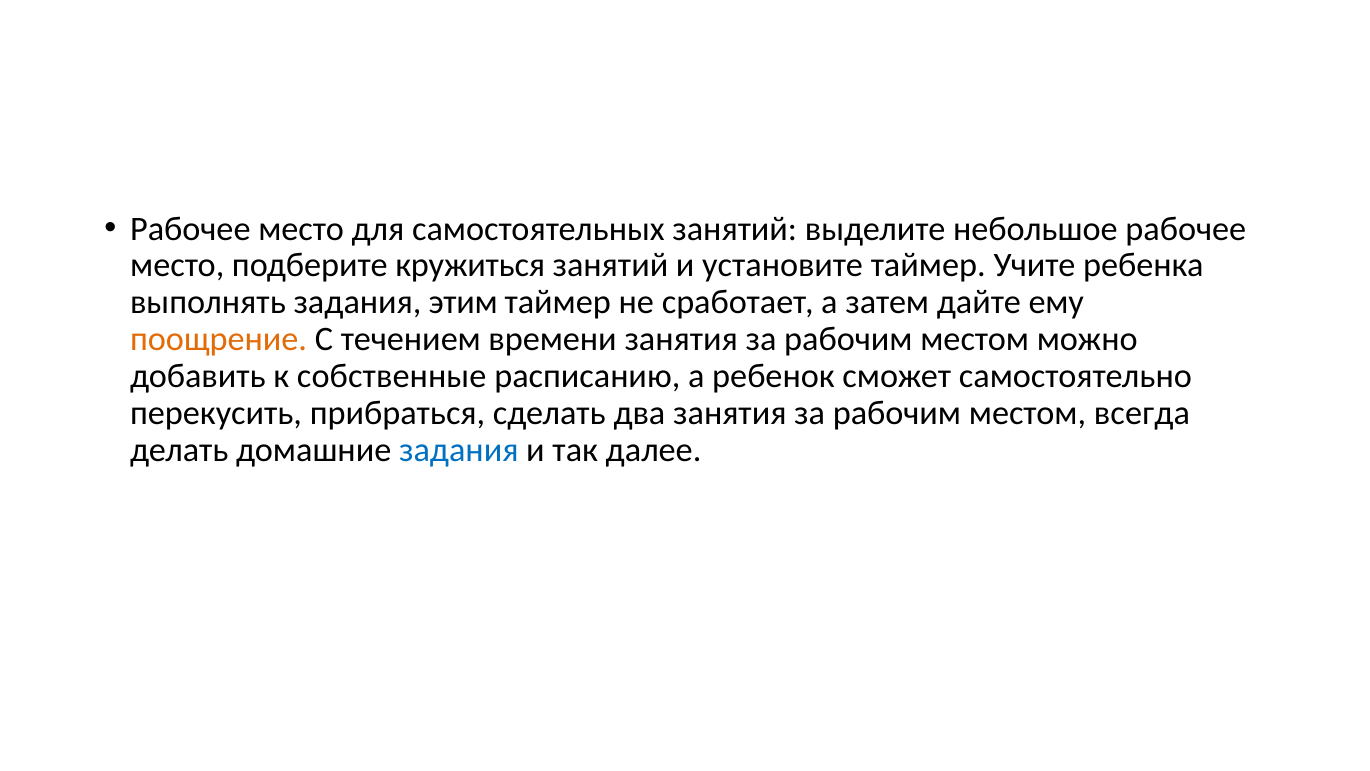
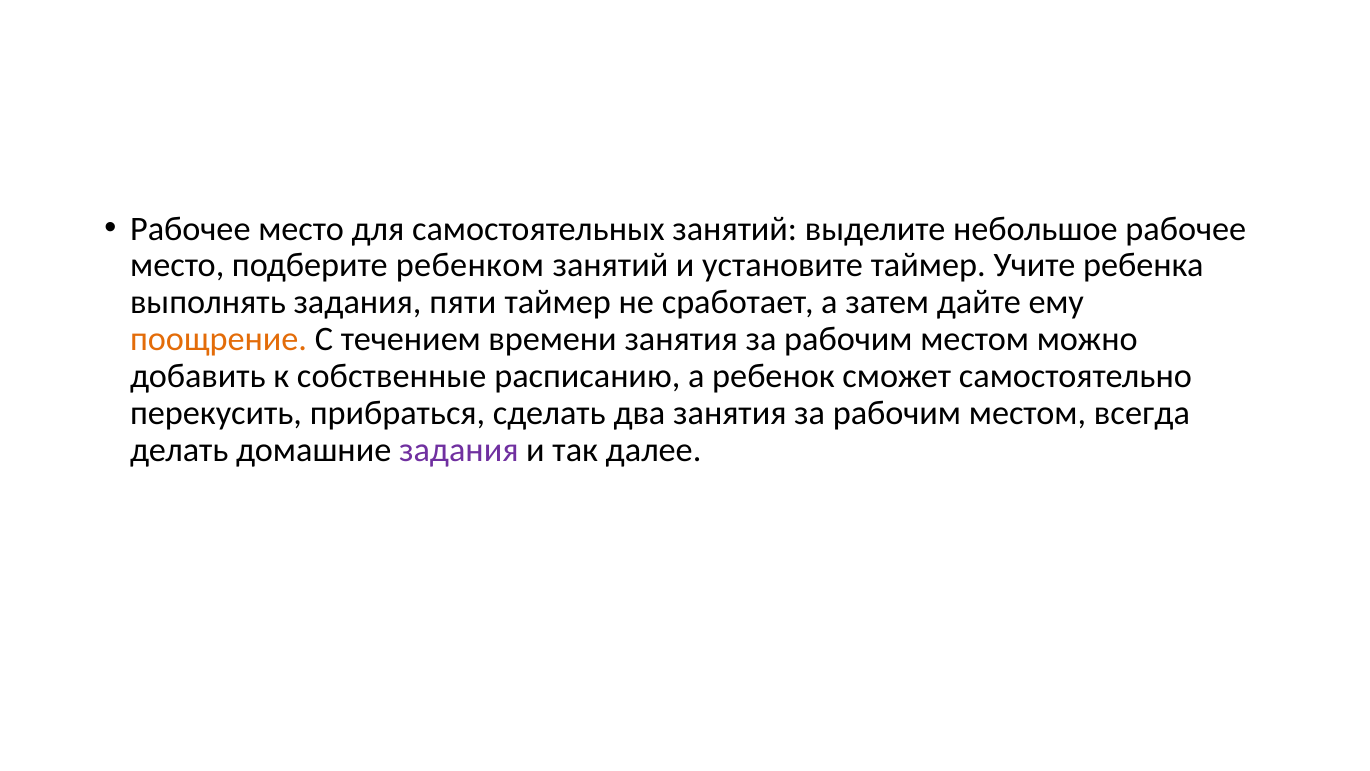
кружиться: кружиться -> ребенком
этим: этим -> пяти
задания at (459, 450) colour: blue -> purple
